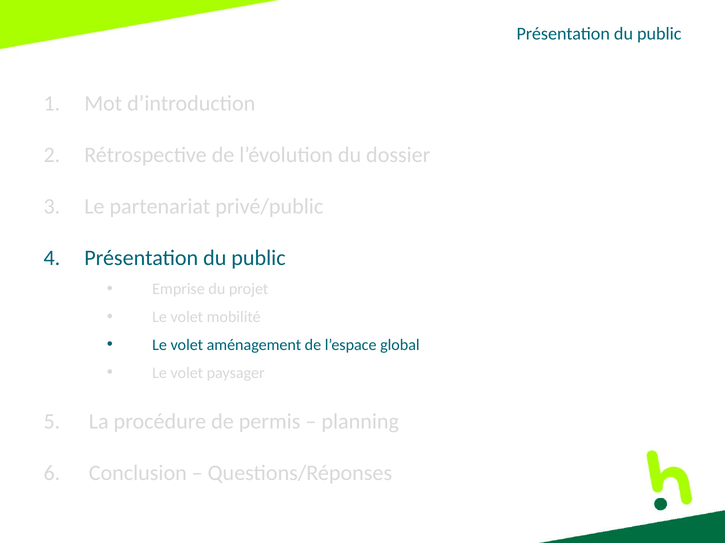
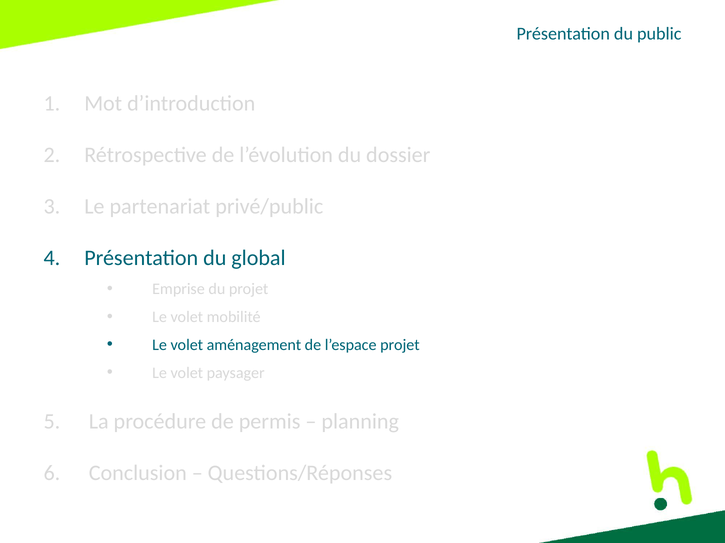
public at (258, 258): public -> global
l’espace global: global -> projet
